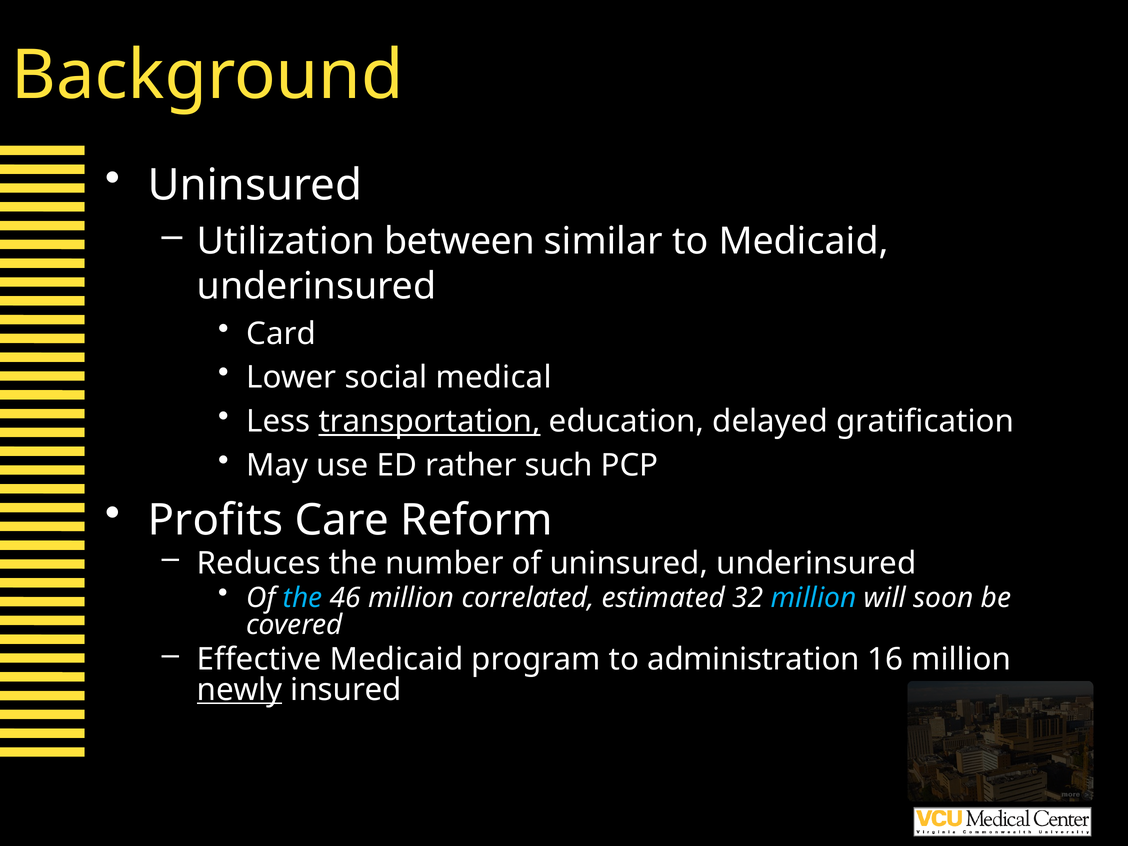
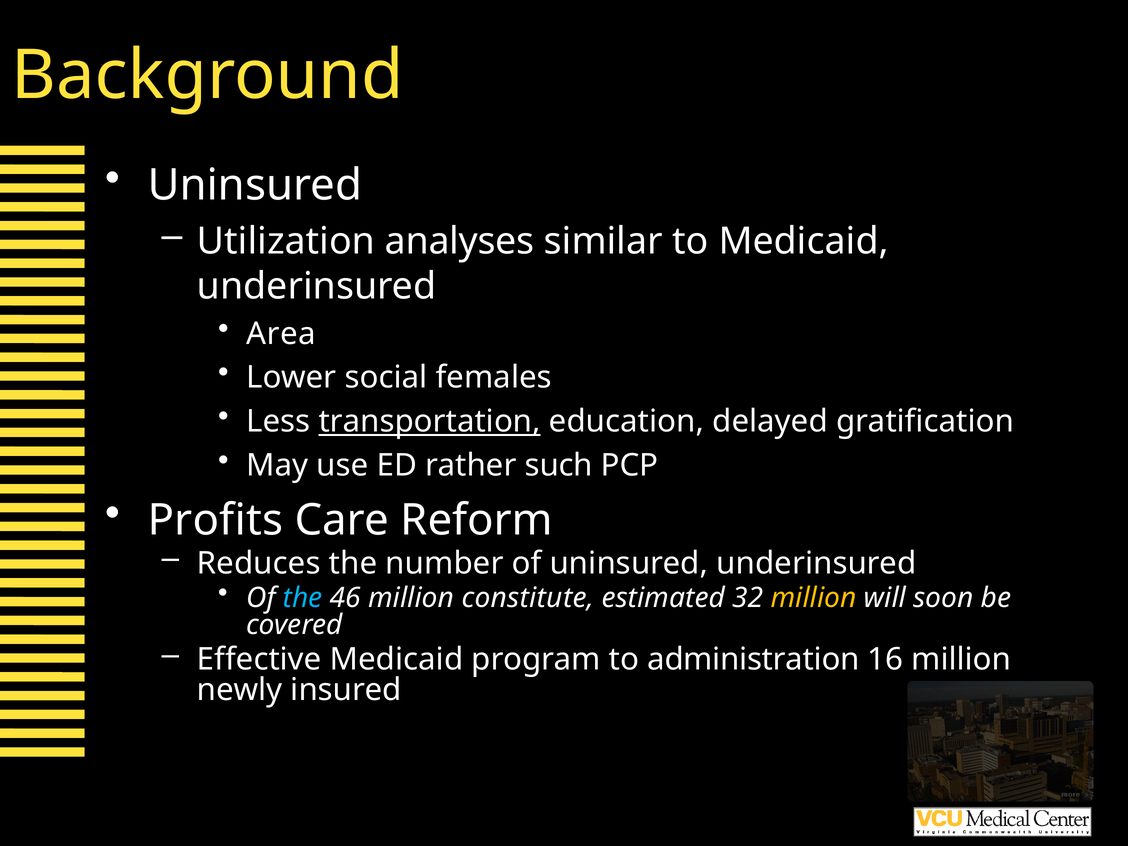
between: between -> analyses
Card: Card -> Area
medical: medical -> females
correlated: correlated -> constitute
million at (814, 598) colour: light blue -> yellow
newly underline: present -> none
